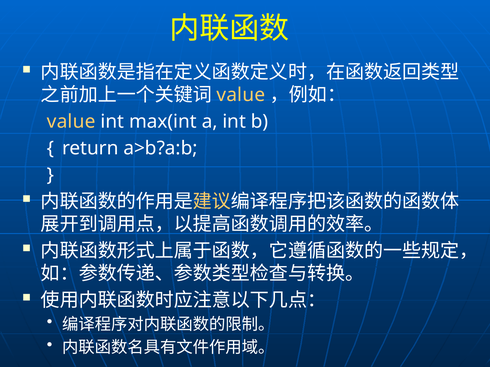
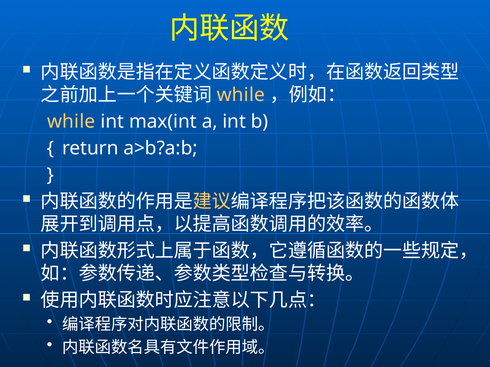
value at (241, 95): value -> while
value at (71, 122): value -> while
